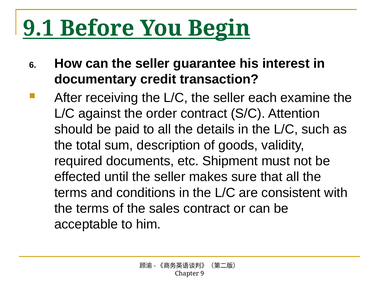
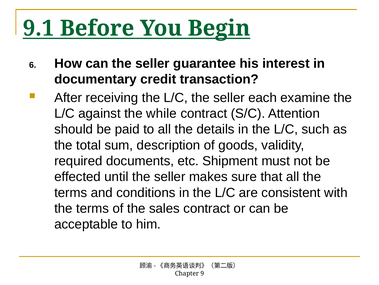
order: order -> while
